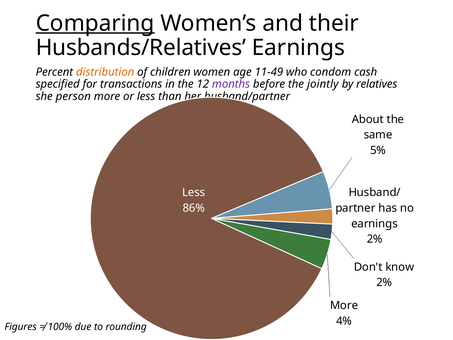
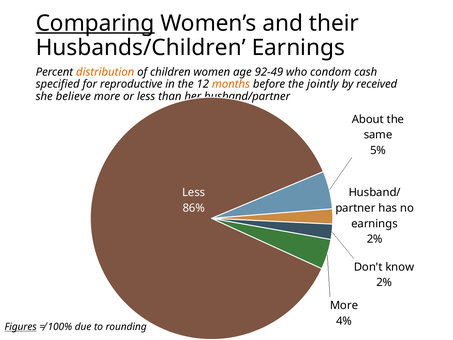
Husbands/Relatives: Husbands/Relatives -> Husbands/Children
11-49: 11-49 -> 92-49
transactions: transactions -> reproductive
months colour: purple -> orange
relatives: relatives -> received
person: person -> believe
Figures underline: none -> present
